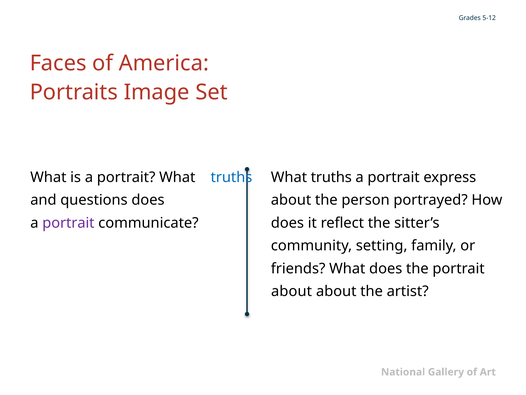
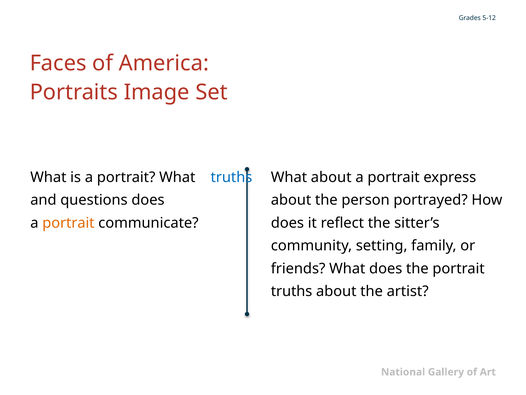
truths at (331, 177): truths -> about
portrait at (68, 223) colour: purple -> orange
about at (292, 291): about -> truths
